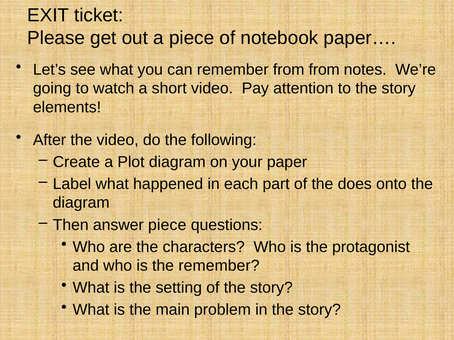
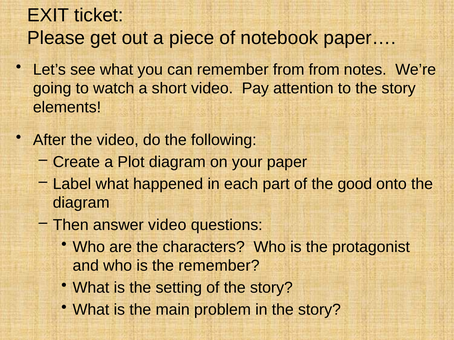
does: does -> good
answer piece: piece -> video
